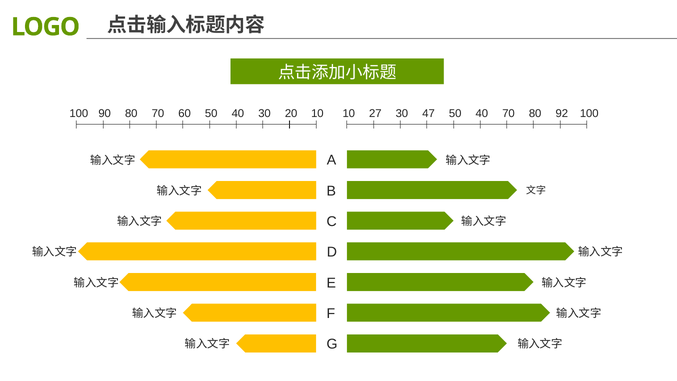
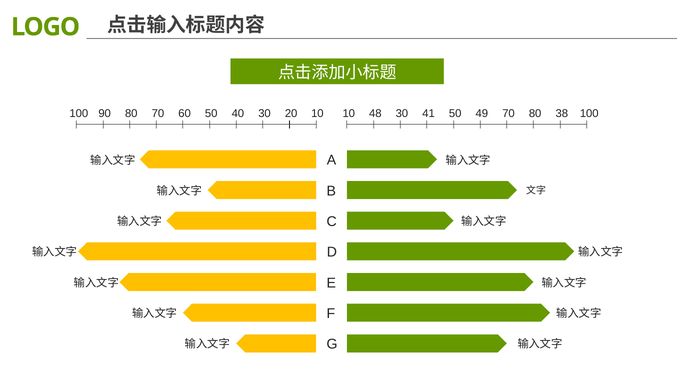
27: 27 -> 48
47: 47 -> 41
50 40: 40 -> 49
92: 92 -> 38
